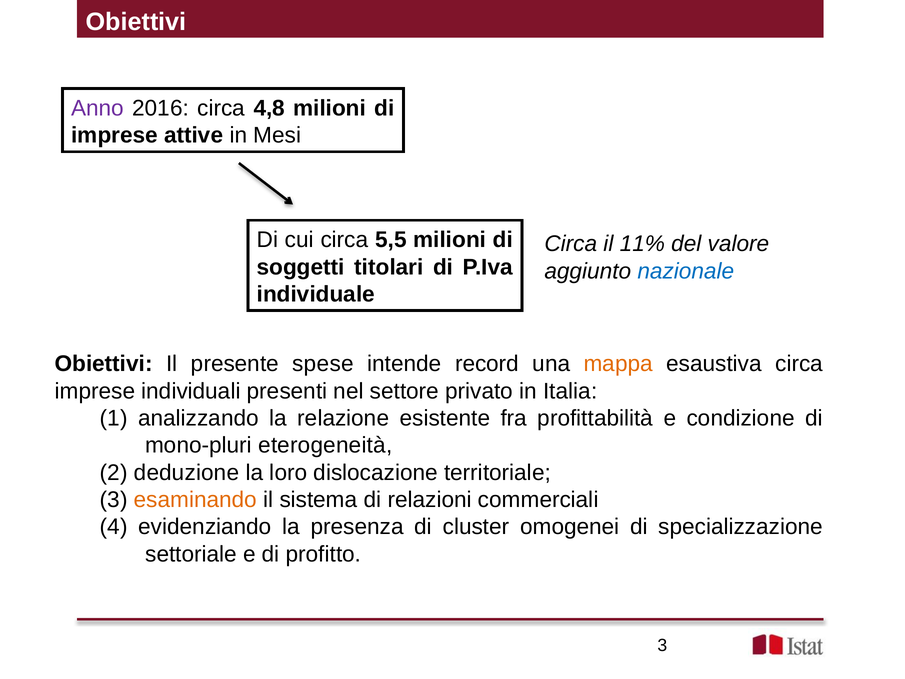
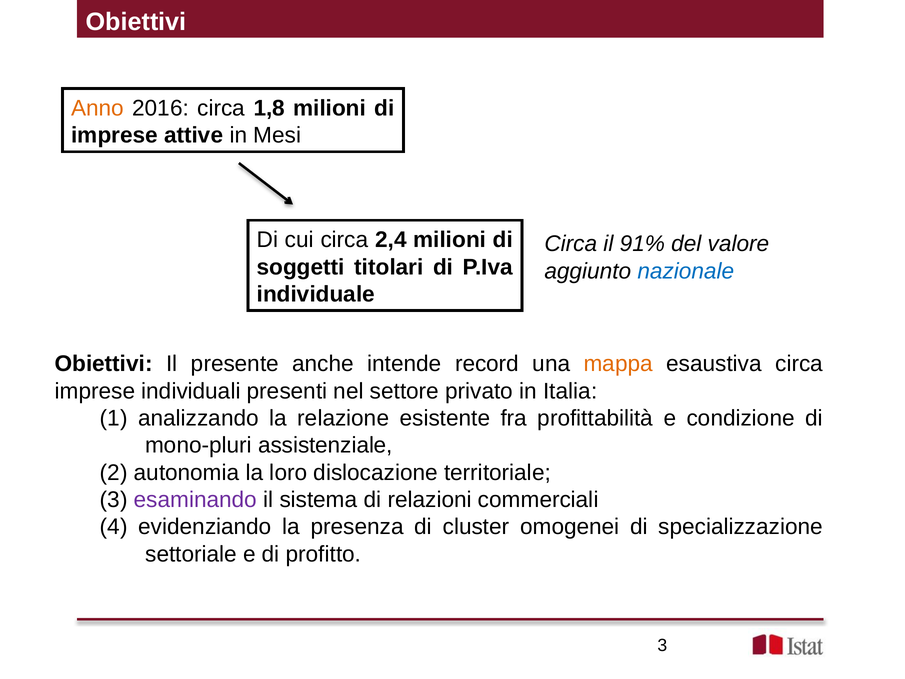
Anno colour: purple -> orange
4,8: 4,8 -> 1,8
5,5: 5,5 -> 2,4
11%: 11% -> 91%
spese: spese -> anche
eterogeneità: eterogeneità -> assistenziale
deduzione: deduzione -> autonomia
esaminando colour: orange -> purple
